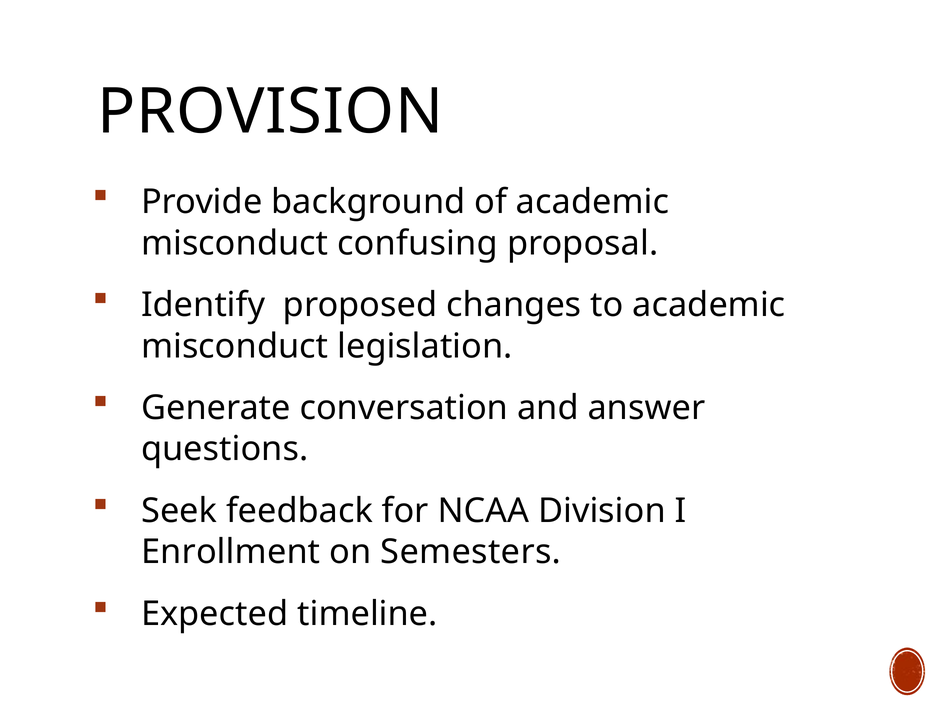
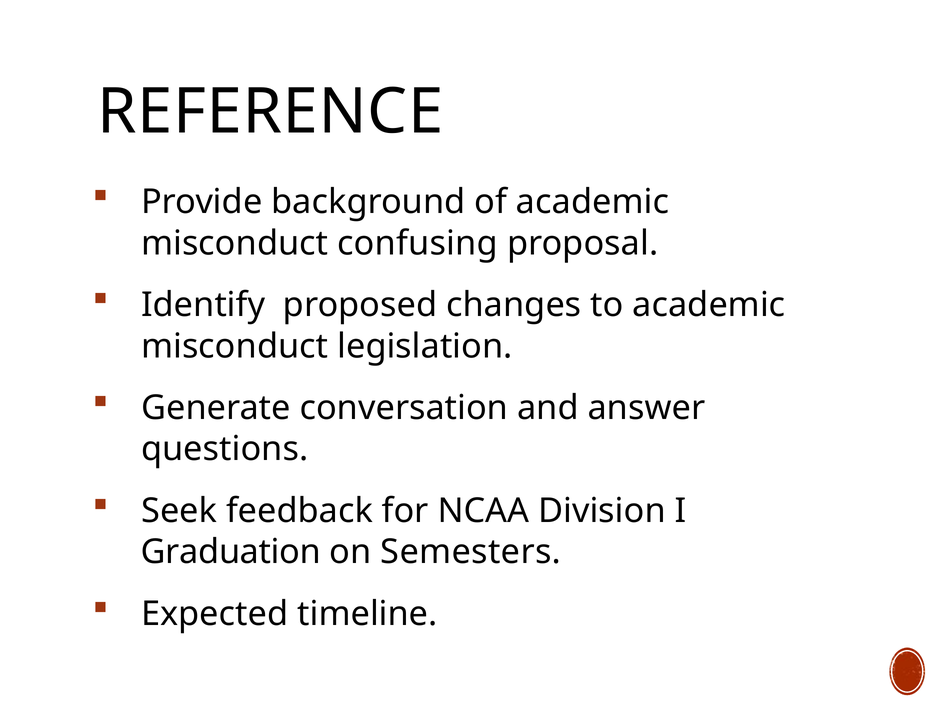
PROVISION: PROVISION -> REFERENCE
Enrollment: Enrollment -> Graduation
